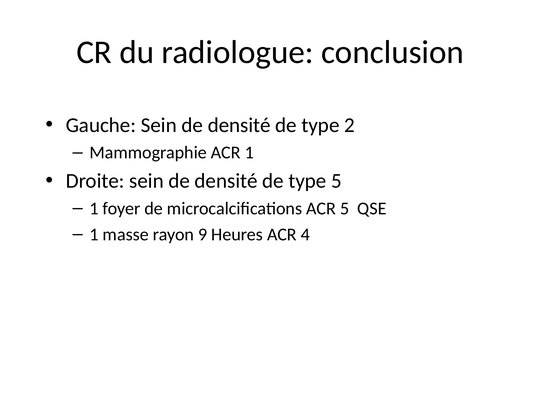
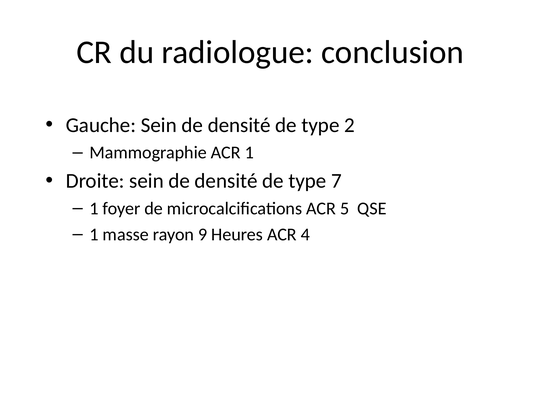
type 5: 5 -> 7
